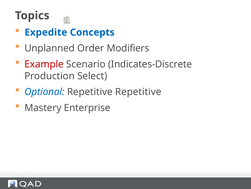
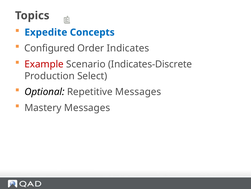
Unplanned: Unplanned -> Configured
Modifiers: Modifiers -> Indicates
Optional colour: blue -> black
Repetitive Repetitive: Repetitive -> Messages
Mastery Enterprise: Enterprise -> Messages
